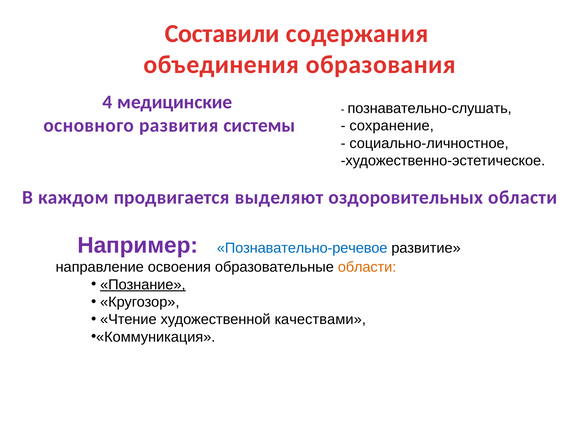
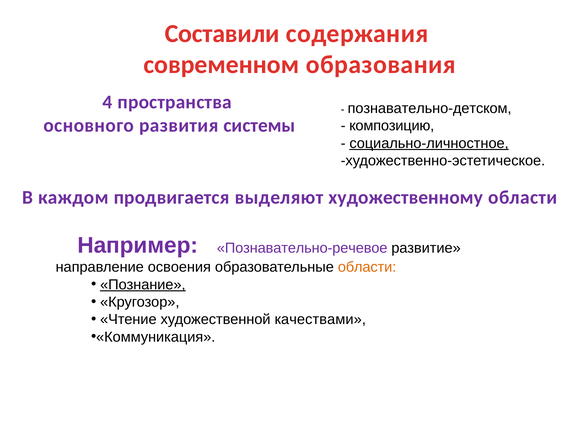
объединения: объединения -> современном
медицинские: медицинские -> пространства
познавательно-слушать: познавательно-слушать -> познавательно-детском
сохранение: сохранение -> композицию
социально-личностное underline: none -> present
оздоровительных: оздоровительных -> художественному
Познавательно-речевое colour: blue -> purple
